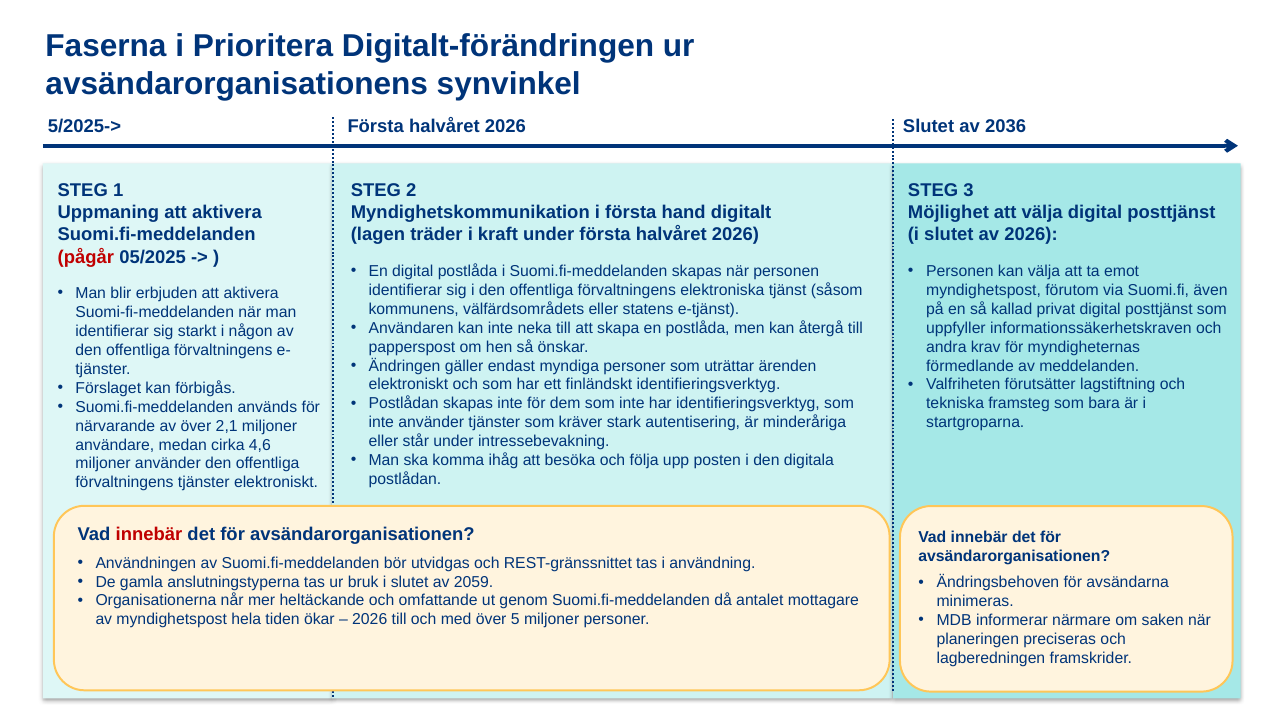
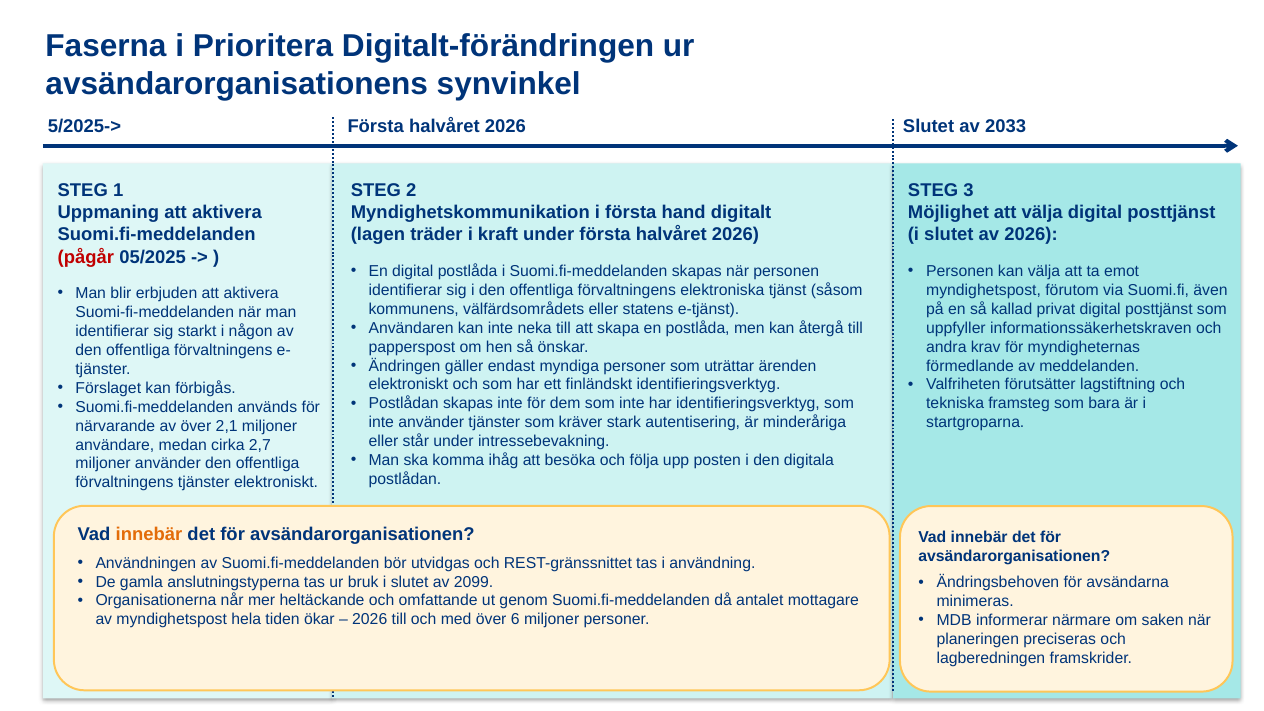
2036: 2036 -> 2033
4,6: 4,6 -> 2,7
innebär at (149, 535) colour: red -> orange
2059: 2059 -> 2099
5: 5 -> 6
